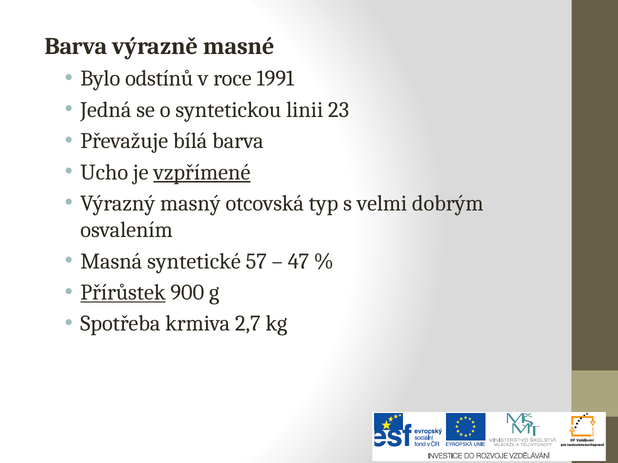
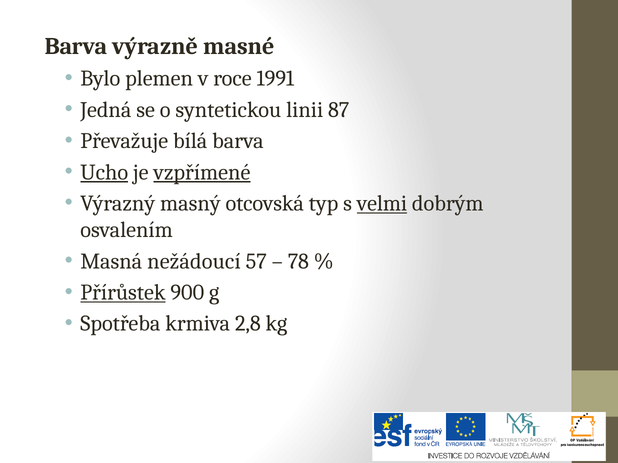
odstínů: odstínů -> plemen
23: 23 -> 87
Ucho underline: none -> present
velmi underline: none -> present
syntetické: syntetické -> nežádoucí
47: 47 -> 78
2,7: 2,7 -> 2,8
